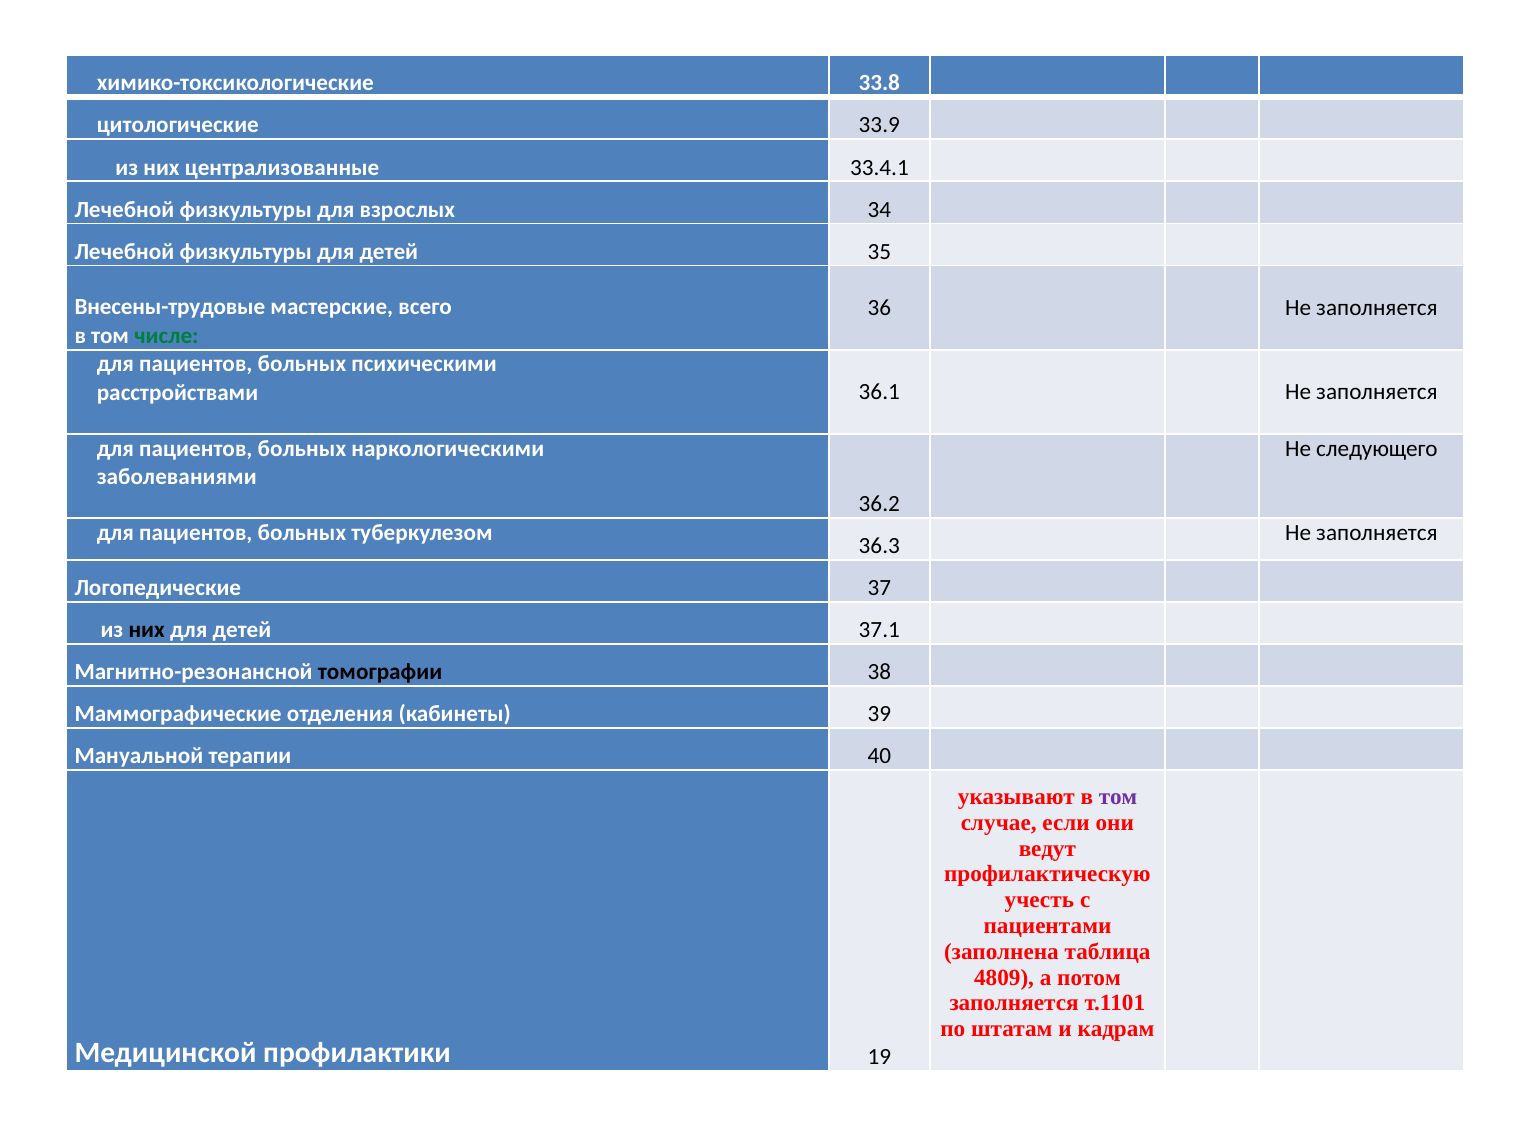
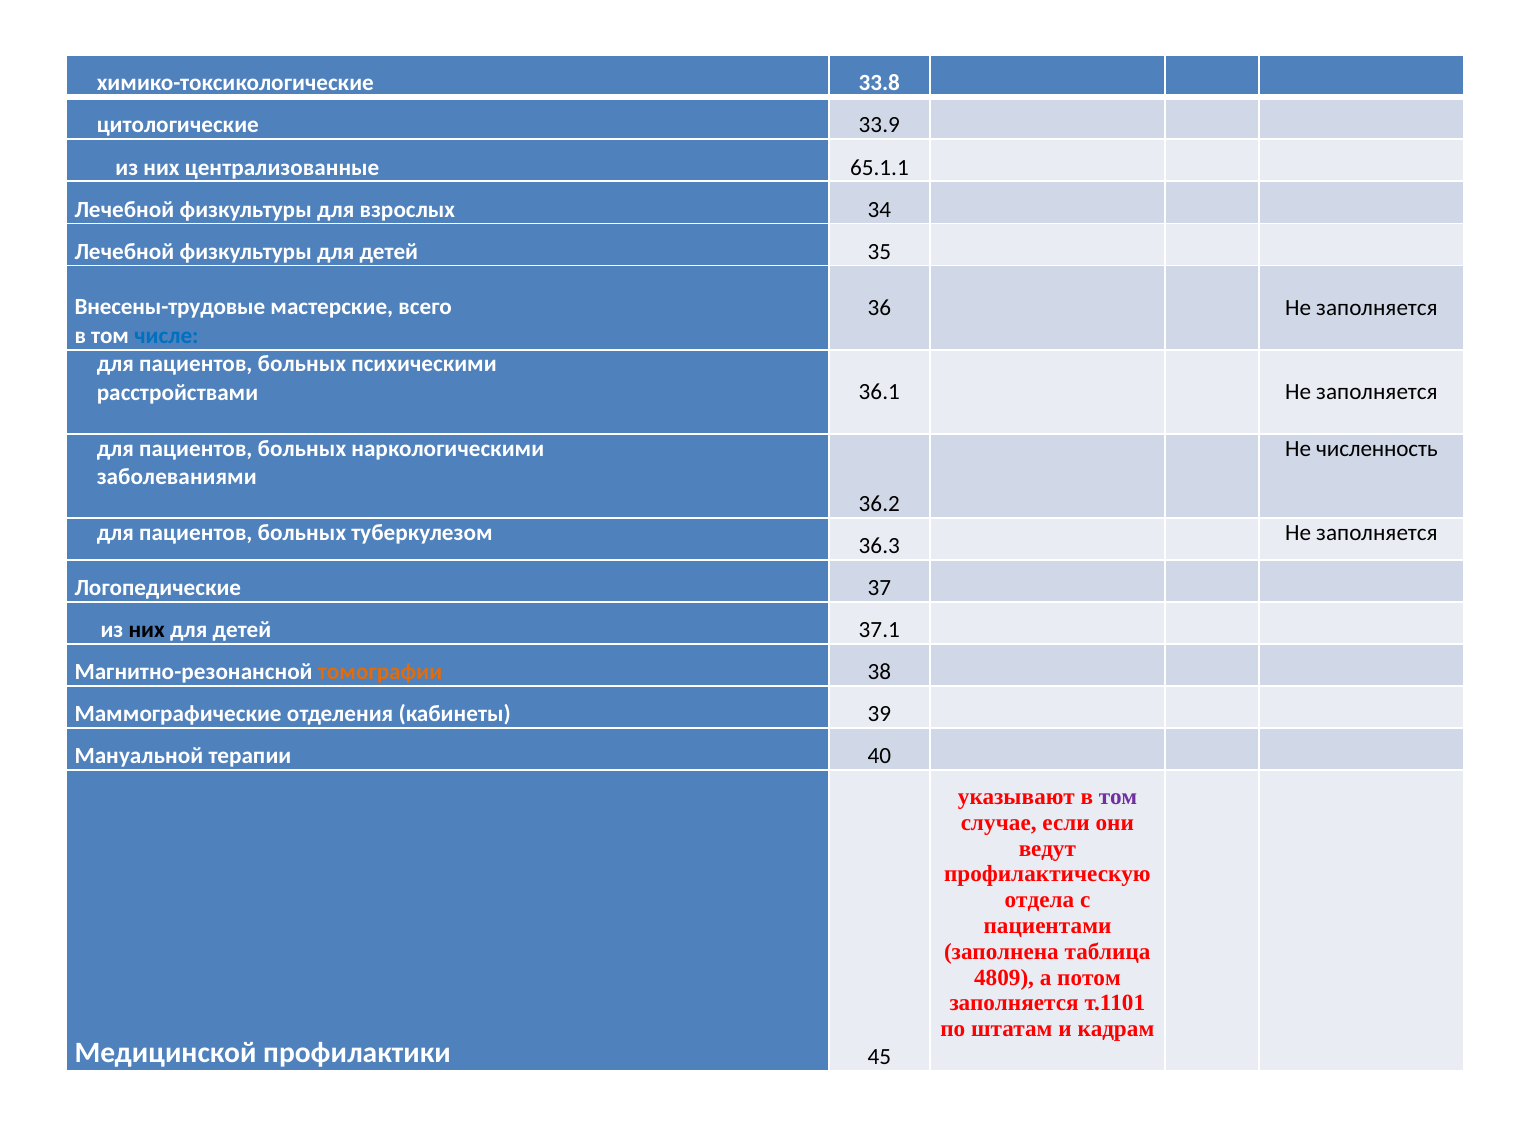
33.4.1: 33.4.1 -> 65.1.1
числе colour: green -> blue
следующего: следующего -> численность
томографии colour: black -> orange
учесть: учесть -> отдела
19: 19 -> 45
